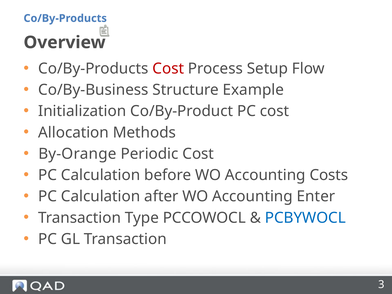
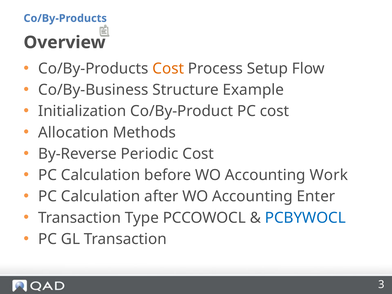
Cost at (168, 69) colour: red -> orange
By-Orange: By-Orange -> By-Reverse
Costs: Costs -> Work
